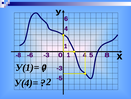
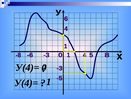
У(1)= at (27, 67): У(1)= -> У(4)=
2: 2 -> 1
